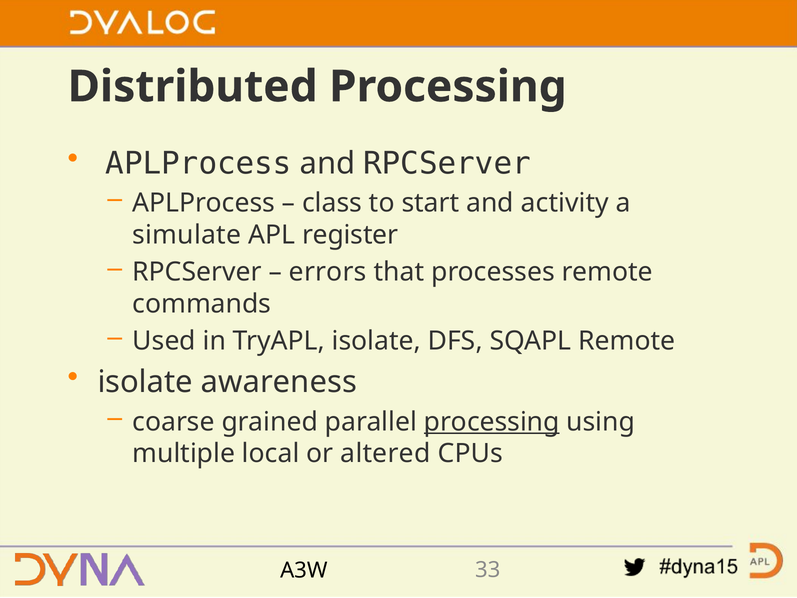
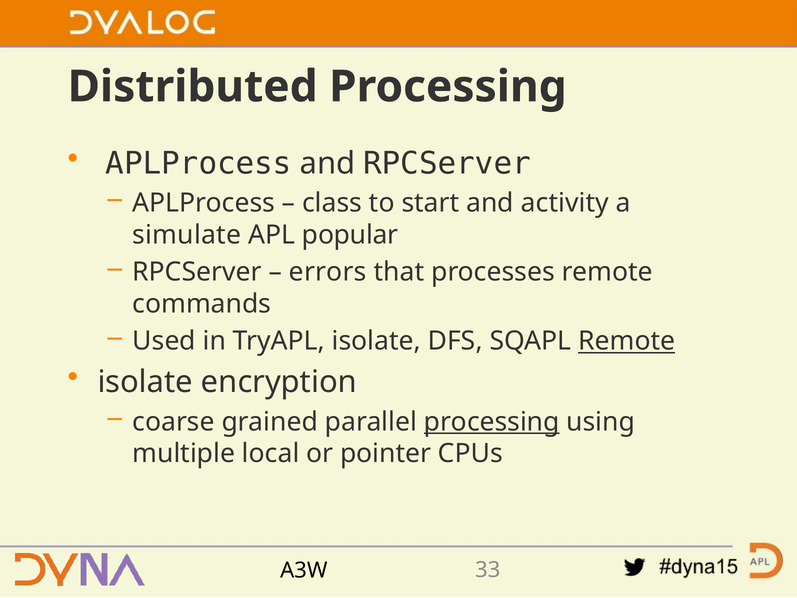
register: register -> popular
Remote at (627, 341) underline: none -> present
awareness: awareness -> encryption
altered: altered -> pointer
